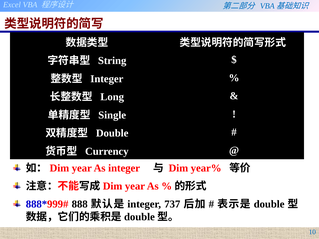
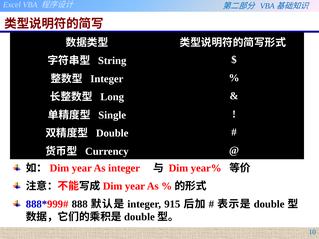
737: 737 -> 915
